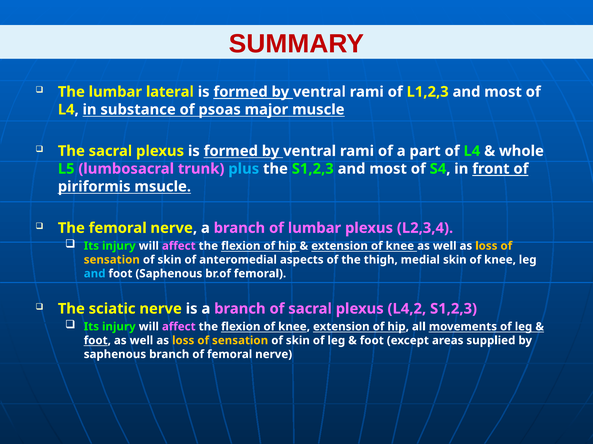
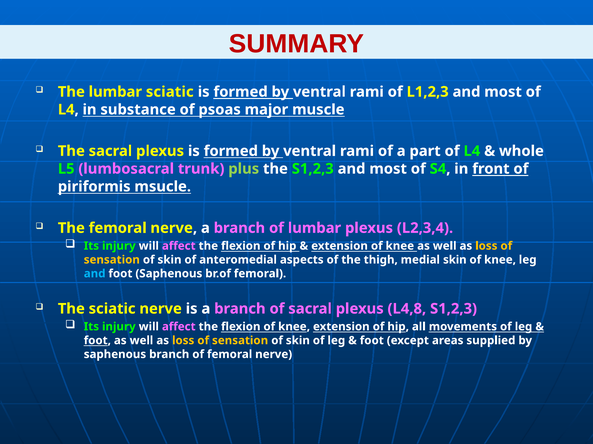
lumbar lateral: lateral -> sciatic
plus colour: light blue -> light green
L4,2: L4,2 -> L4,8
